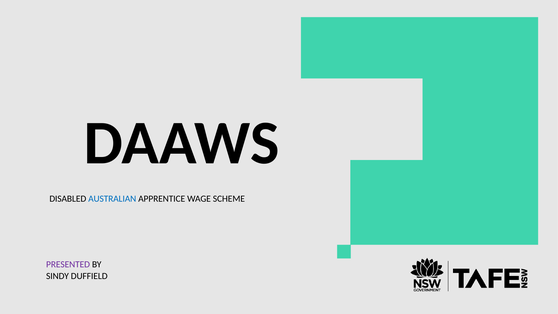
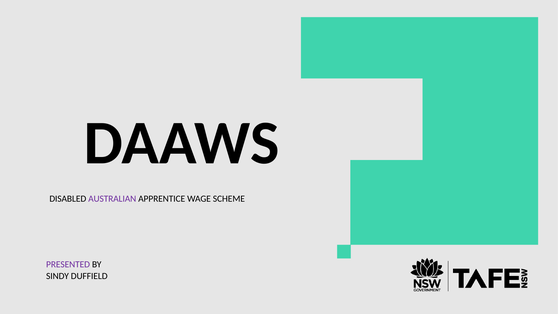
AUSTRALIAN colour: blue -> purple
